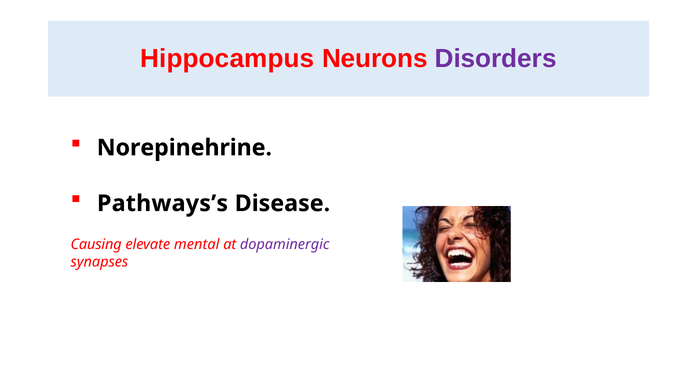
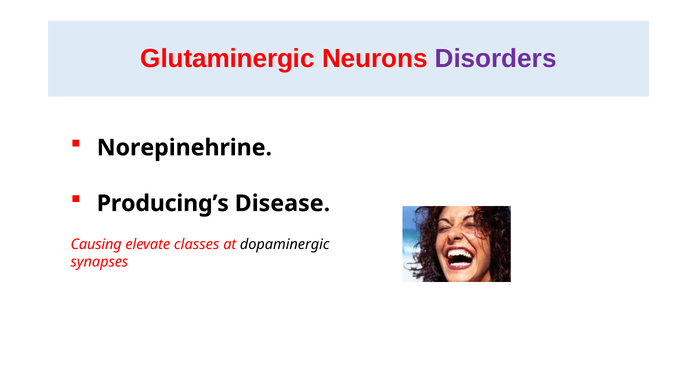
Hippocampus: Hippocampus -> Glutaminergic
Pathways’s: Pathways’s -> Producing’s
mental: mental -> classes
dopaminergic colour: purple -> black
